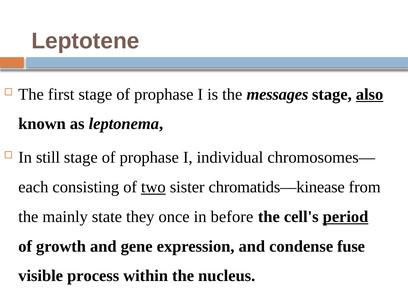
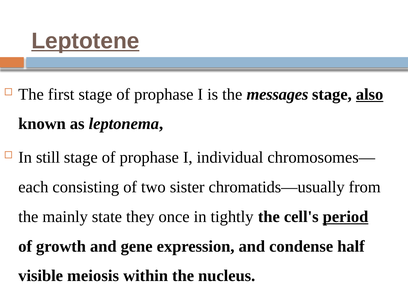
Leptotene underline: none -> present
two underline: present -> none
chromatids—kinease: chromatids—kinease -> chromatids—usually
before: before -> tightly
fuse: fuse -> half
process: process -> meiosis
